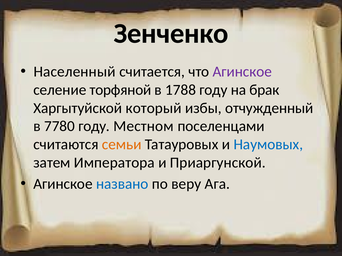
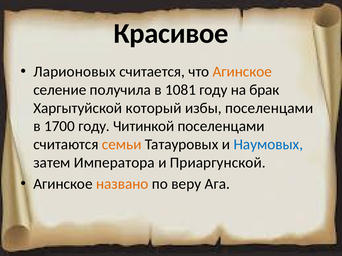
Зенченко: Зенченко -> Красивое
Населенный: Населенный -> Ларионовых
Агинское at (242, 72) colour: purple -> orange
торфяной: торфяной -> получила
1788: 1788 -> 1081
избы отчужденный: отчужденный -> поселенцами
7780: 7780 -> 1700
Местном: Местном -> Читинкой
названо colour: blue -> orange
